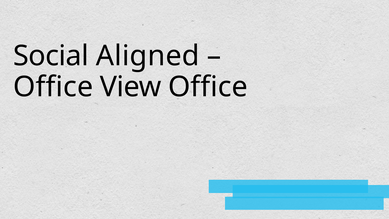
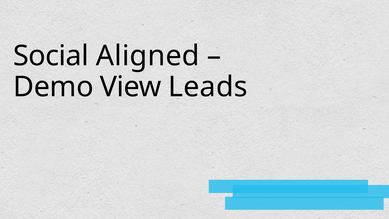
Office at (53, 87): Office -> Demo
View Office: Office -> Leads
